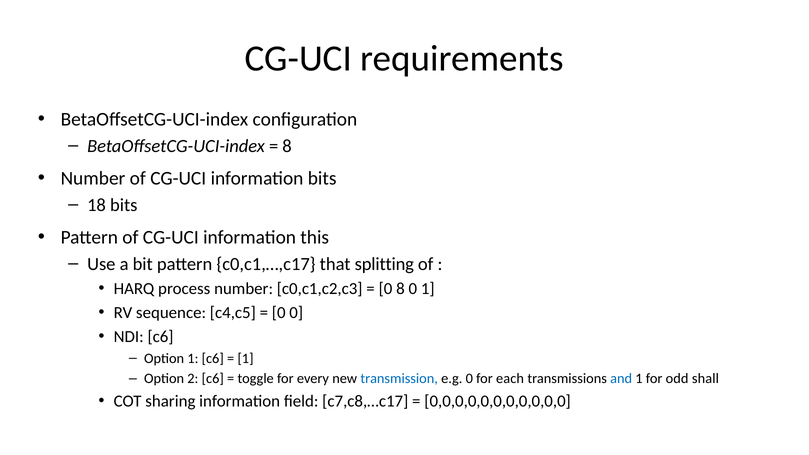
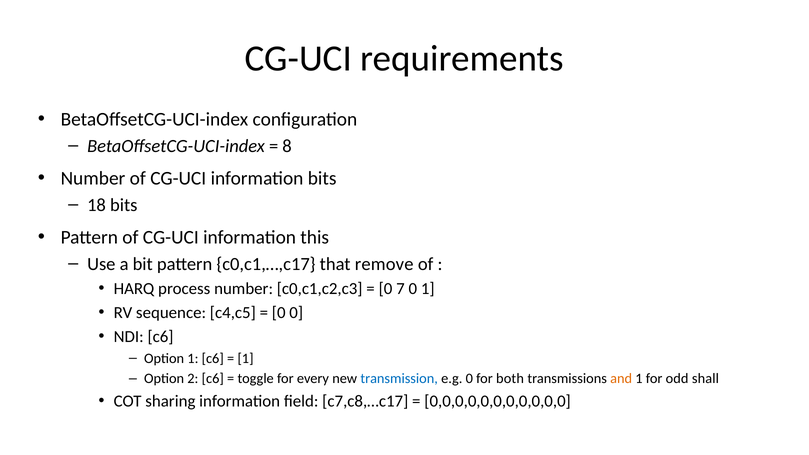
splitting: splitting -> remove
0 8: 8 -> 7
each: each -> both
and colour: blue -> orange
